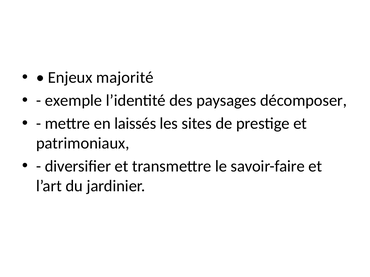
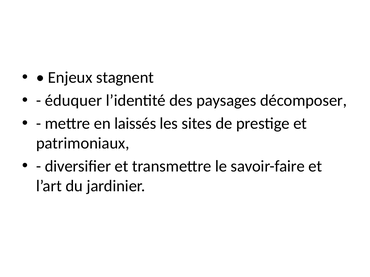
majorité: majorité -> stagnent
exemple: exemple -> éduquer
